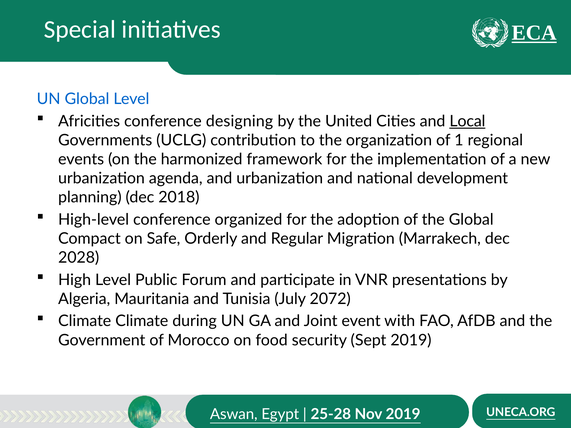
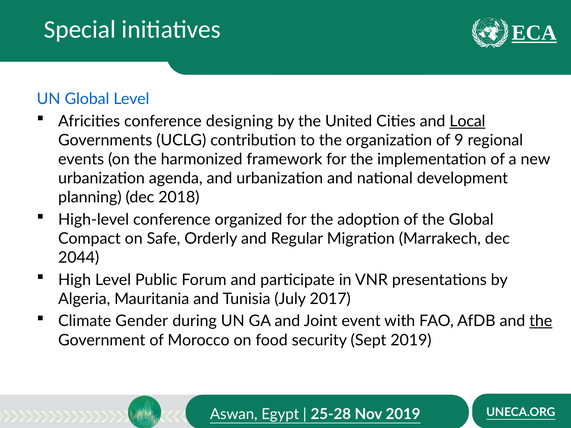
1: 1 -> 9
2028: 2028 -> 2044
2072: 2072 -> 2017
Climate Climate: Climate -> Gender
the at (541, 321) underline: none -> present
